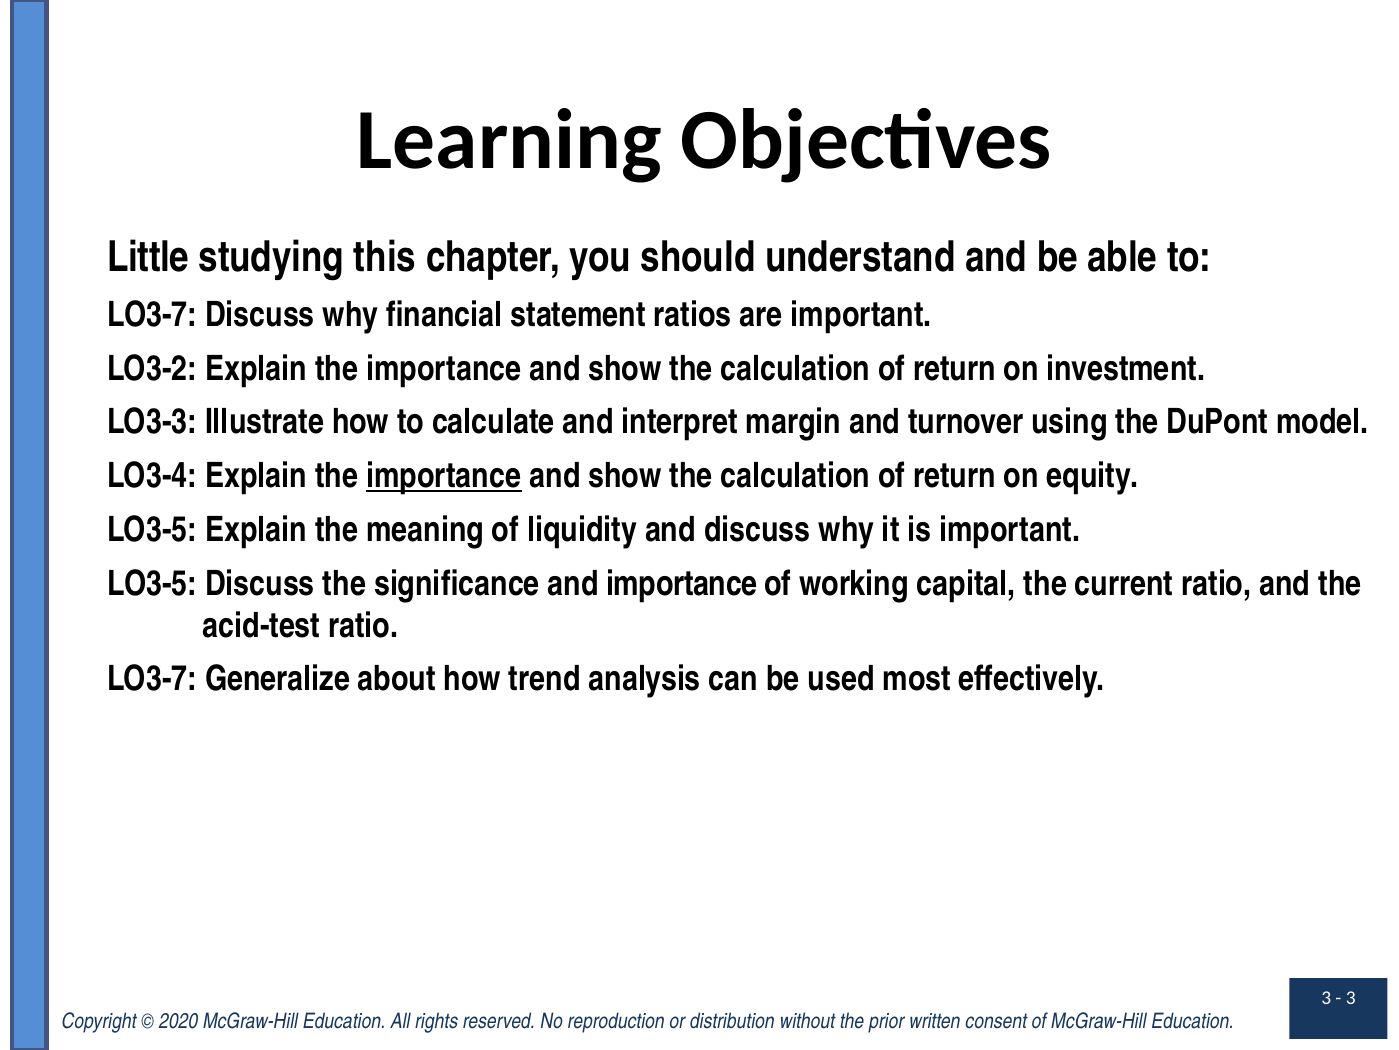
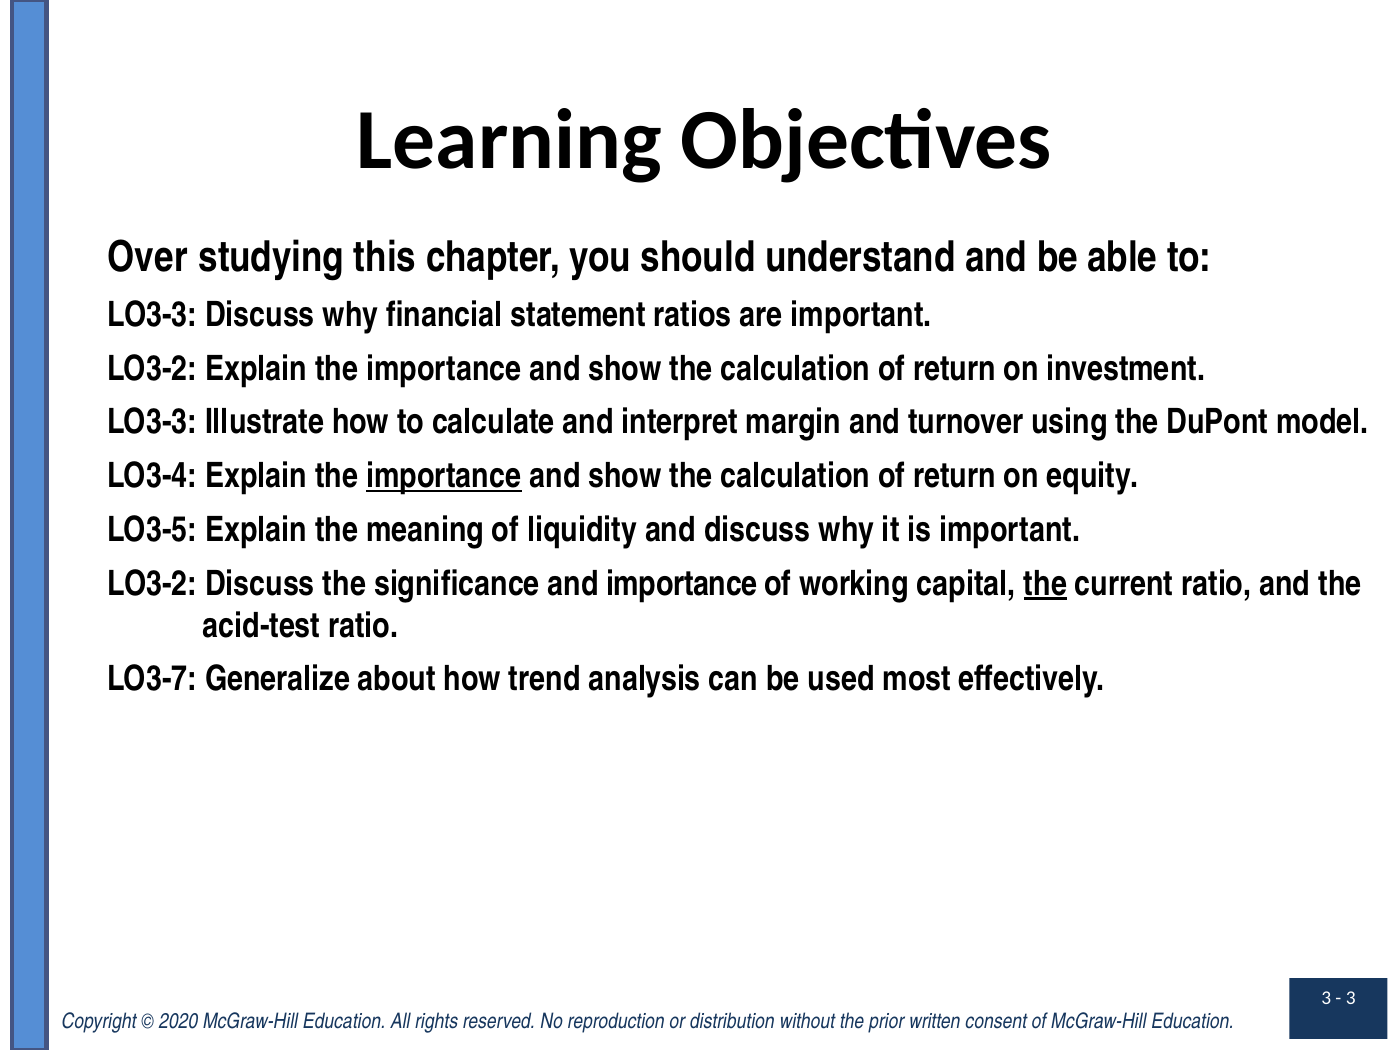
Little: Little -> Over
LO3-7 at (152, 315): LO3-7 -> LO3-3
LO3-5 at (152, 583): LO3-5 -> LO3-2
the at (1045, 583) underline: none -> present
